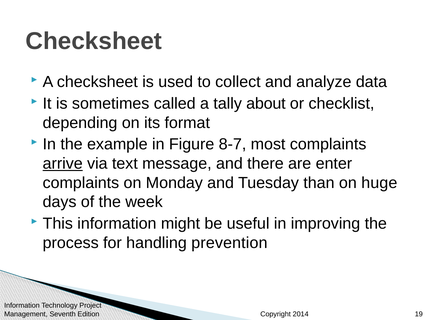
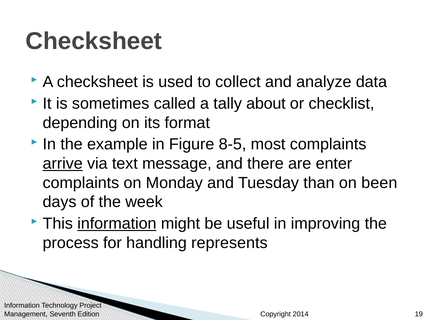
8-7: 8-7 -> 8-5
huge: huge -> been
information at (117, 224) underline: none -> present
prevention: prevention -> represents
